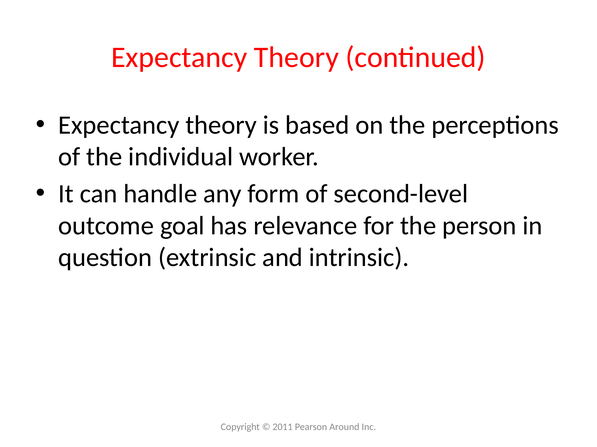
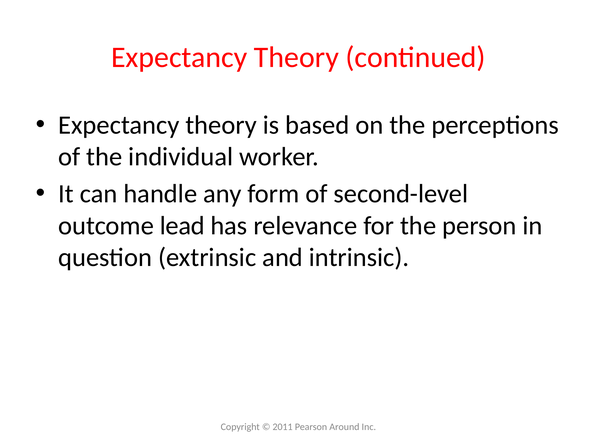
goal: goal -> lead
